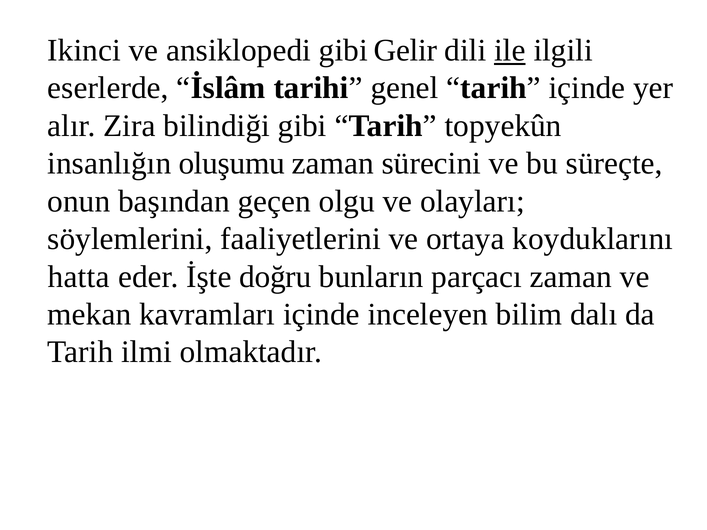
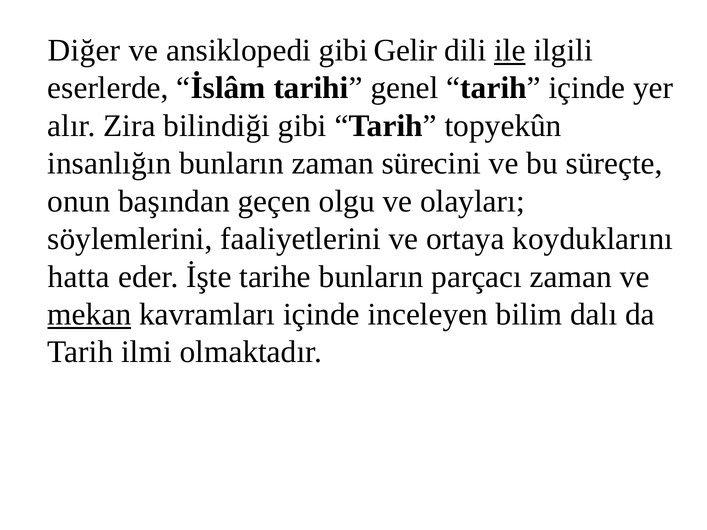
Ikinci: Ikinci -> Diğer
insanlığın oluşumu: oluşumu -> bunların
doğru: doğru -> tarihe
mekan underline: none -> present
